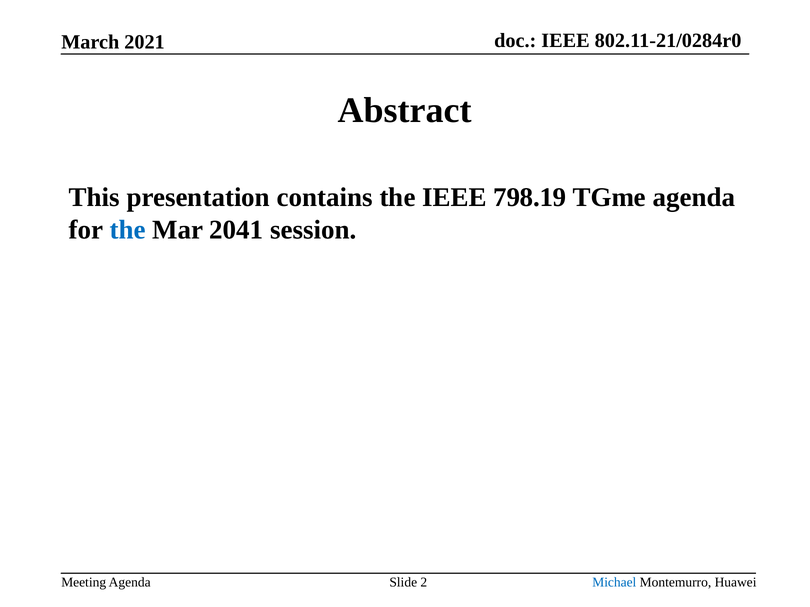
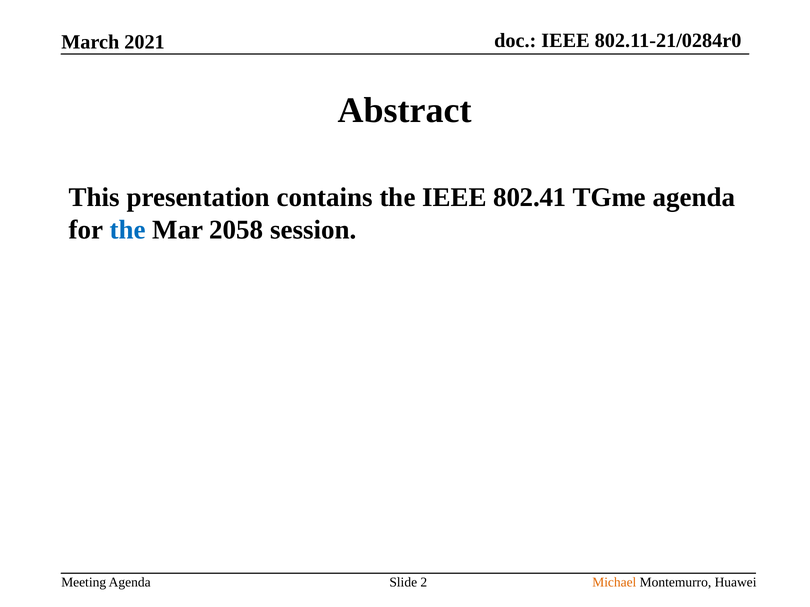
798.19: 798.19 -> 802.41
2041: 2041 -> 2058
Michael colour: blue -> orange
